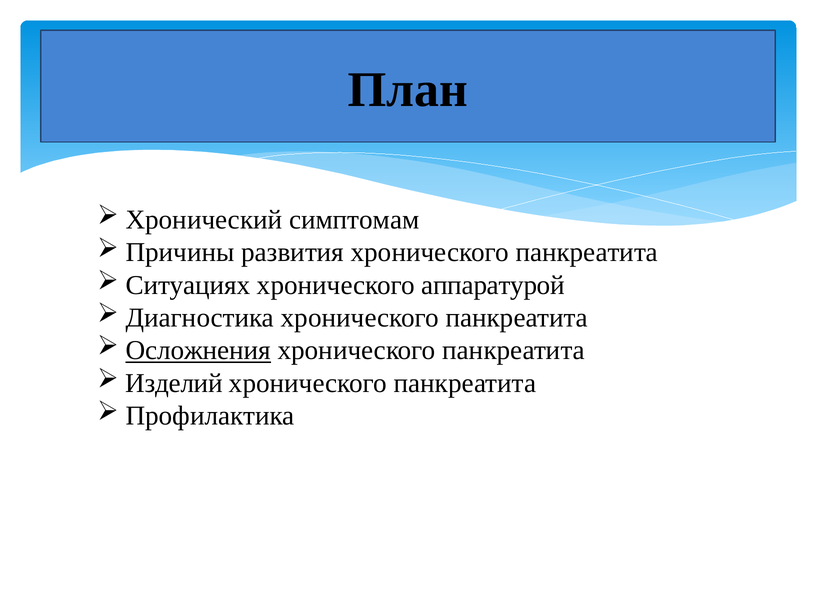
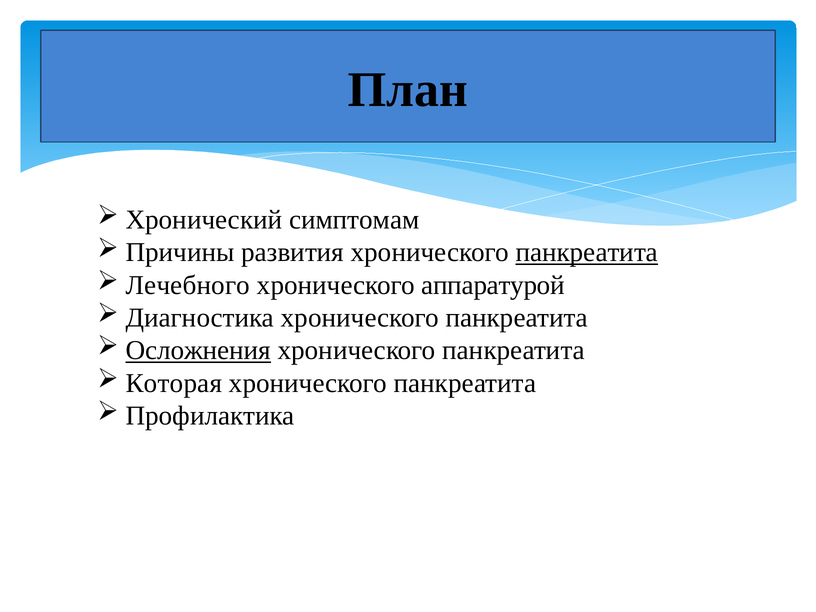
панкреатита at (587, 252) underline: none -> present
Ситуациях: Ситуациях -> Лечебного
Изделий: Изделий -> Которая
